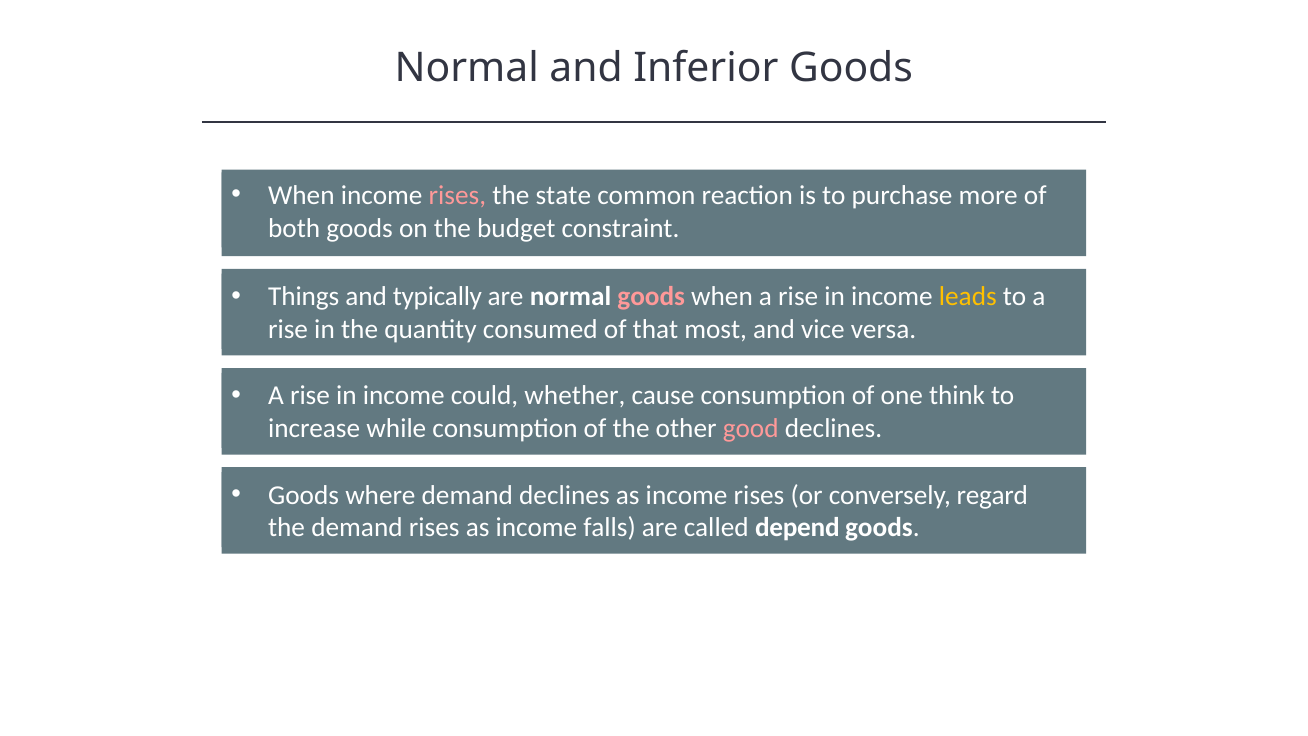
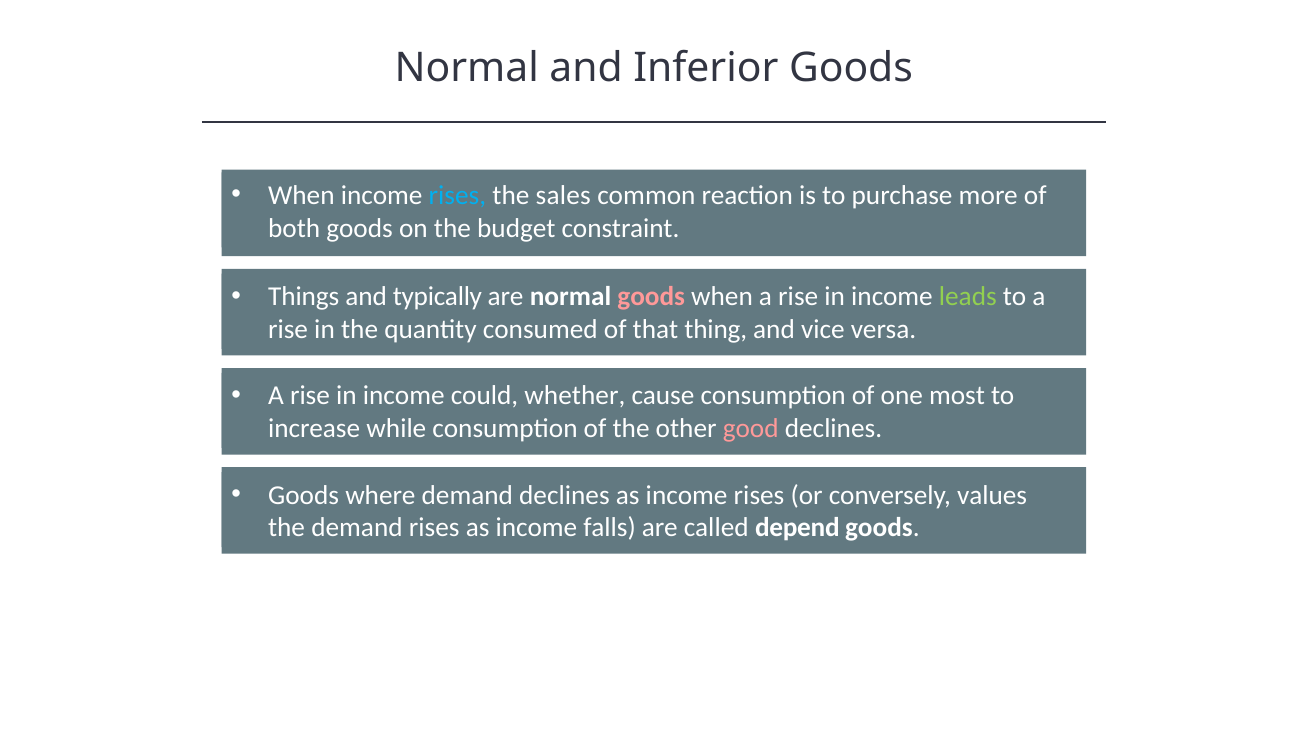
rises at (457, 195) colour: pink -> light blue
state: state -> sales
leads colour: yellow -> light green
most: most -> thing
think: think -> most
regard: regard -> values
